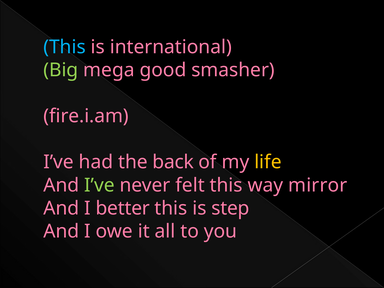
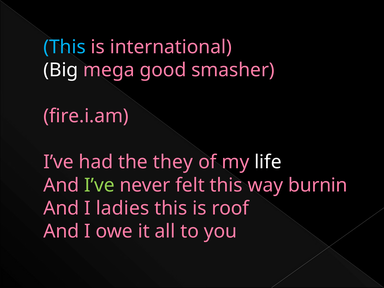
Big colour: light green -> white
back: back -> they
life colour: yellow -> white
mirror: mirror -> burnin
better: better -> ladies
step: step -> roof
